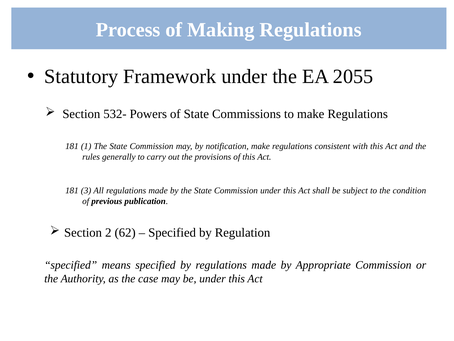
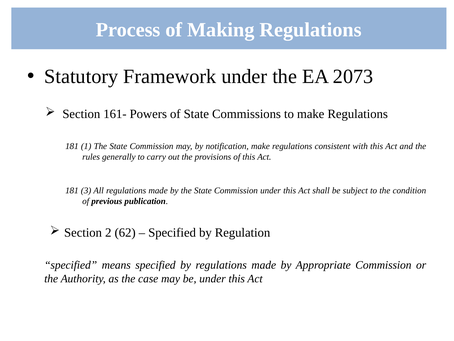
2055: 2055 -> 2073
532-: 532- -> 161-
